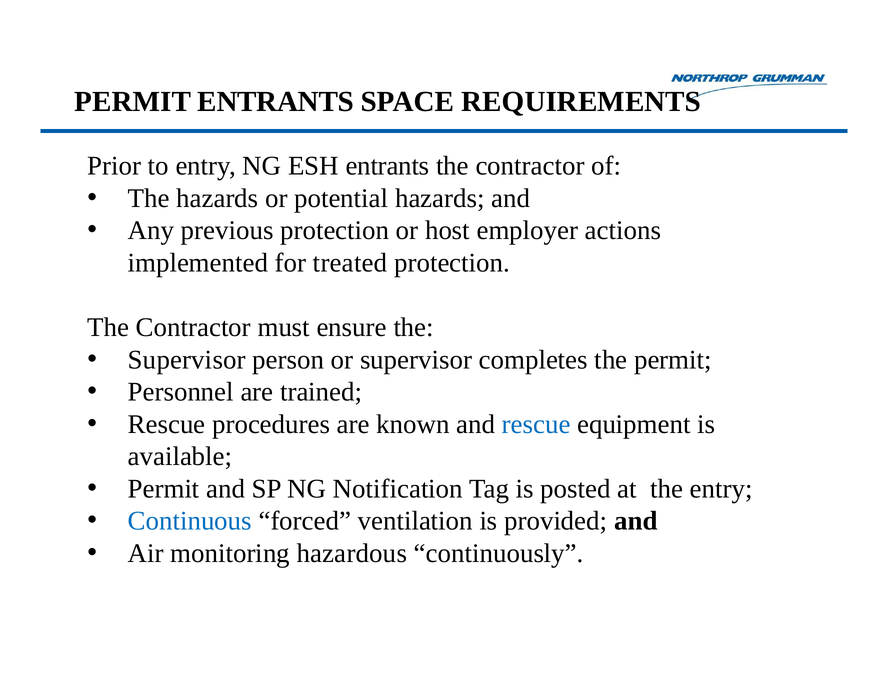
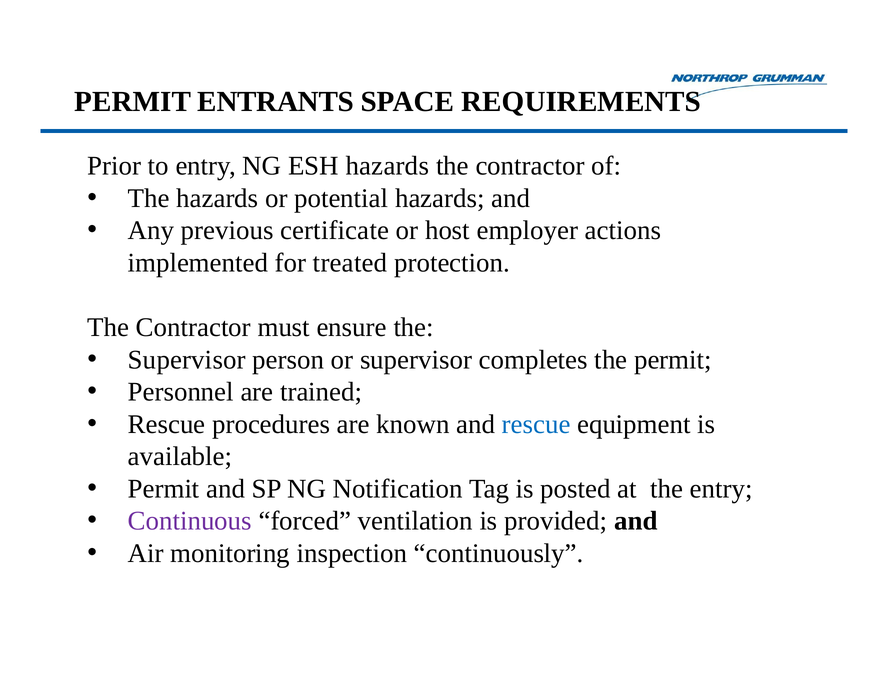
ESH entrants: entrants -> hazards
previous protection: protection -> certificate
Continuous colour: blue -> purple
hazardous: hazardous -> inspection
